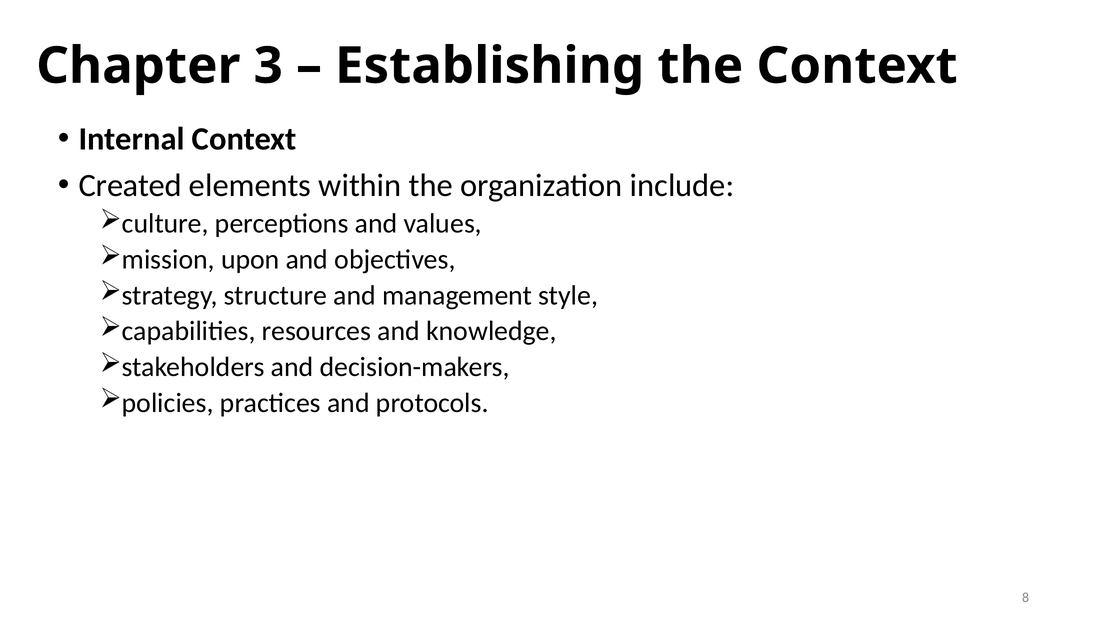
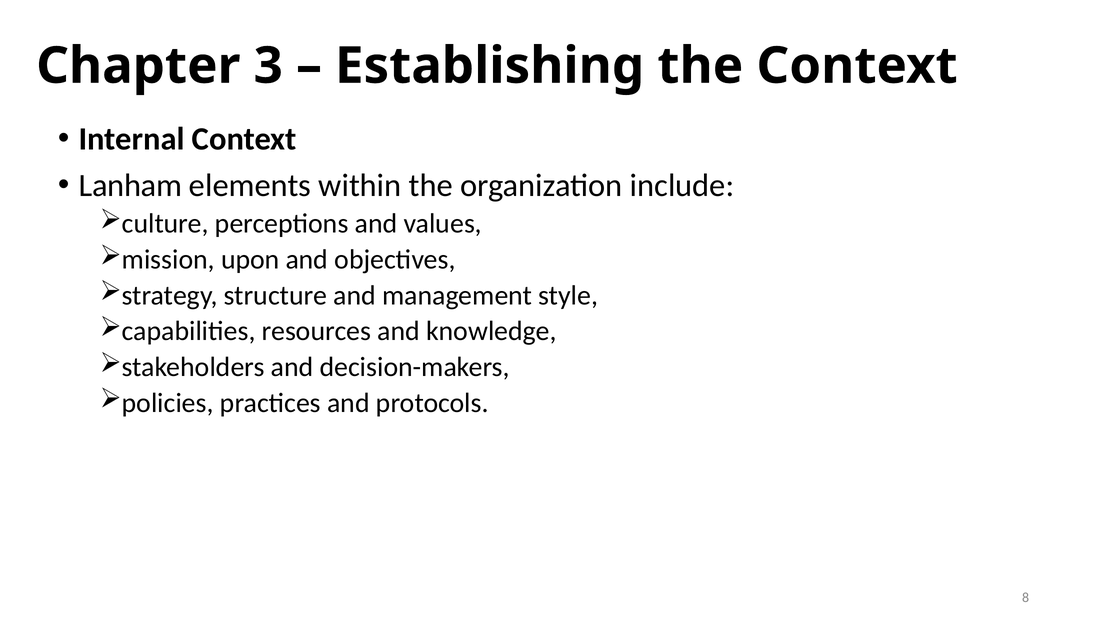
Created: Created -> Lanham
